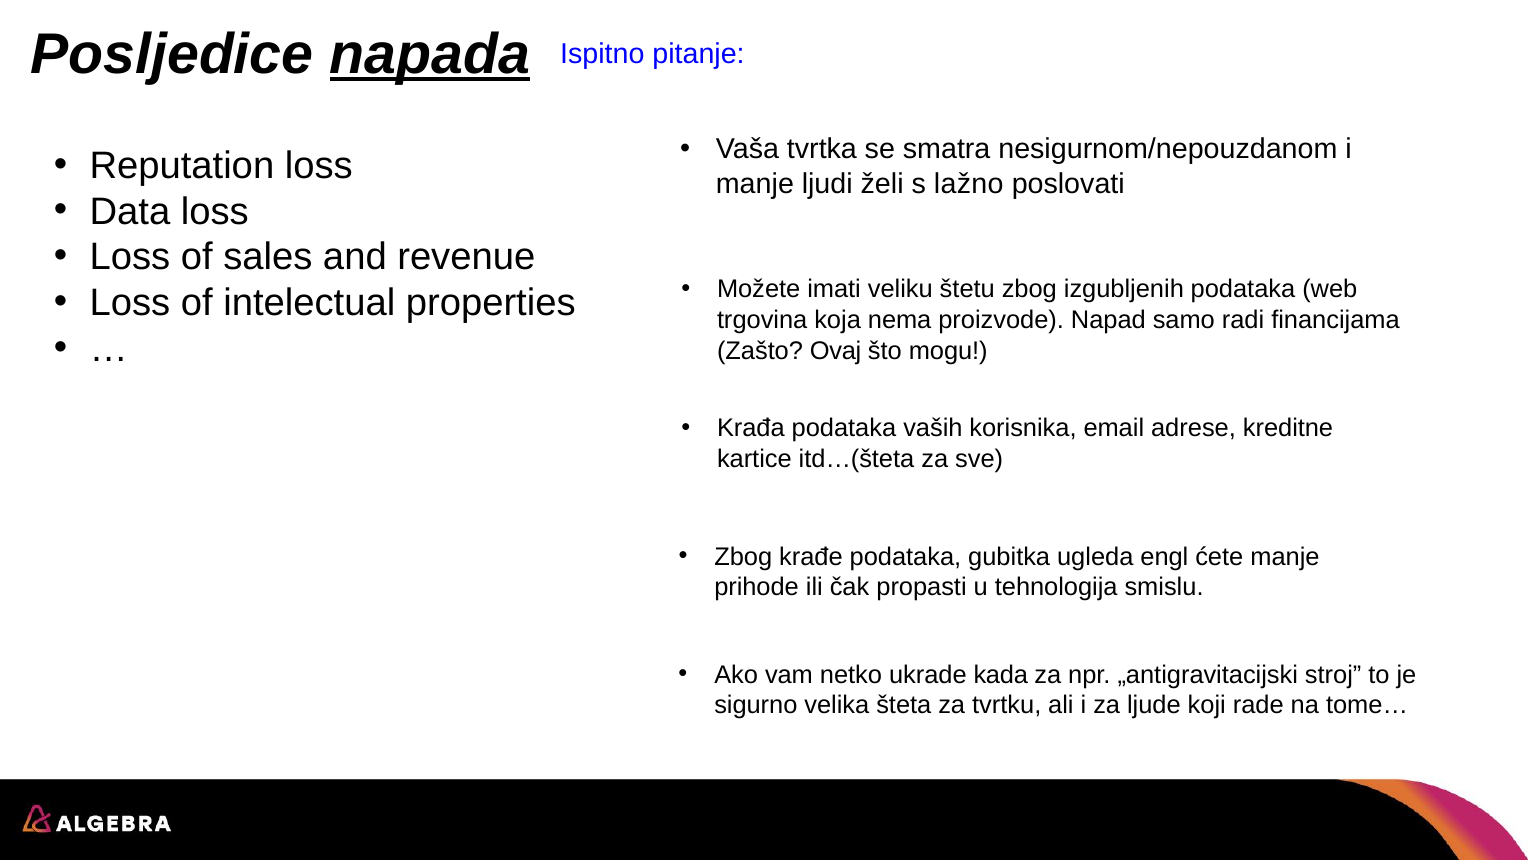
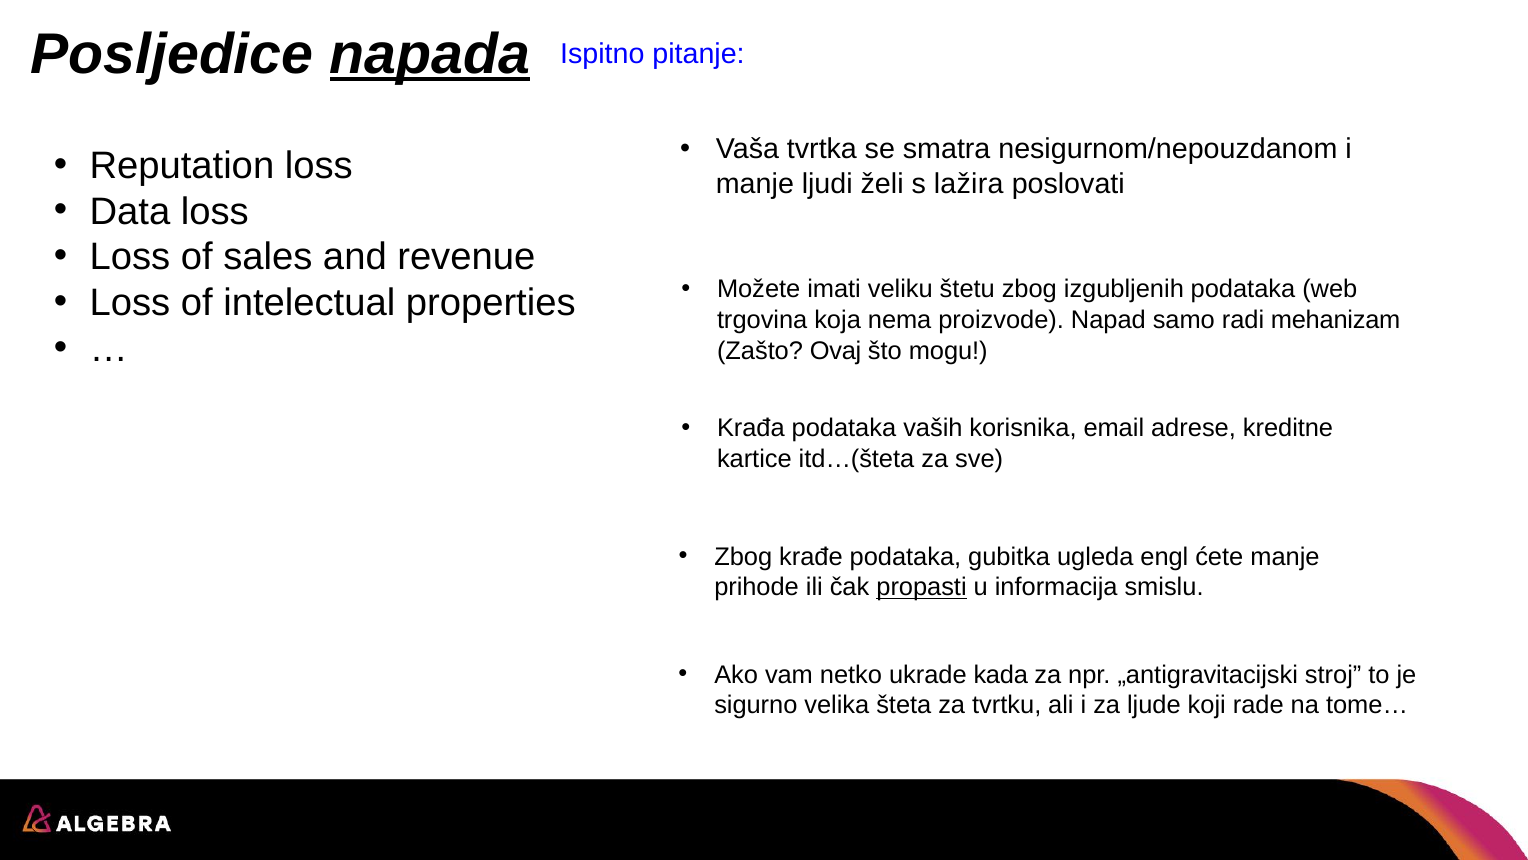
lažno: lažno -> lažira
financijama: financijama -> mehanizam
propasti underline: none -> present
tehnologija: tehnologija -> informacija
